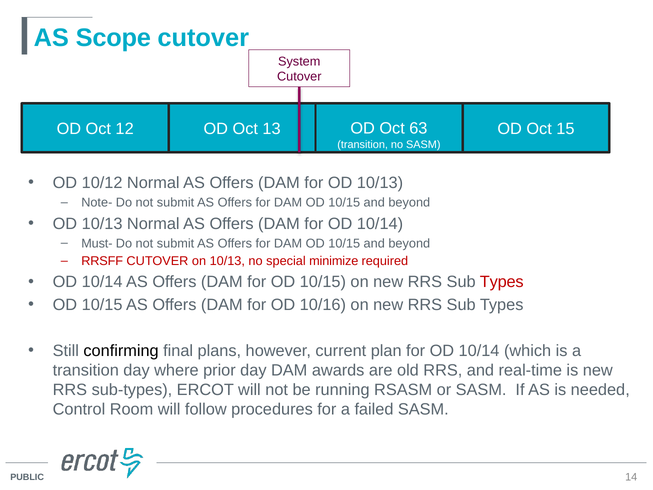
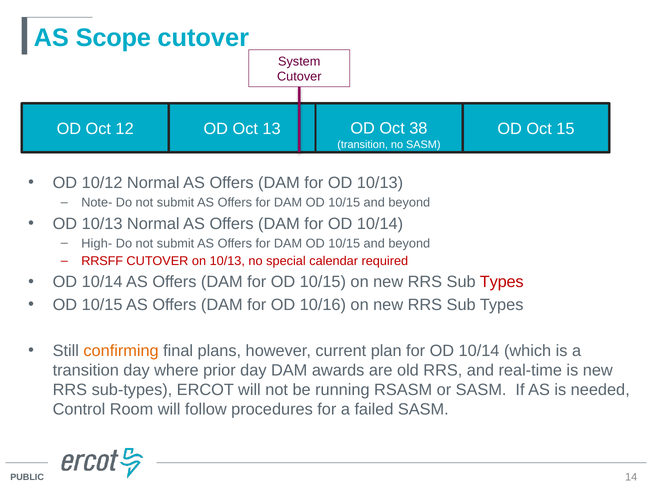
63: 63 -> 38
Must-: Must- -> High-
minimize: minimize -> calendar
confirming colour: black -> orange
